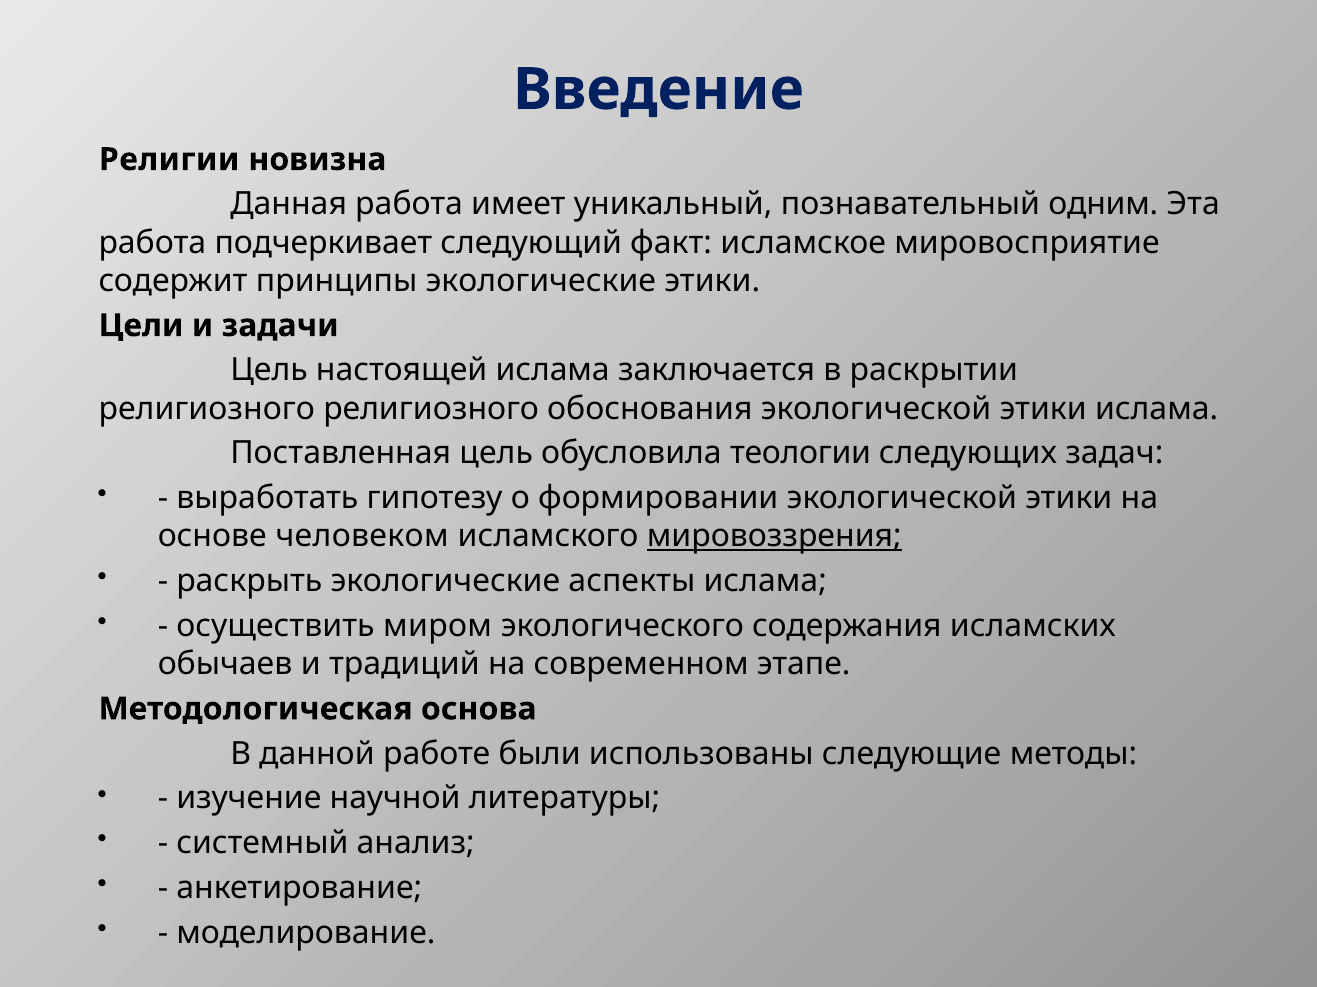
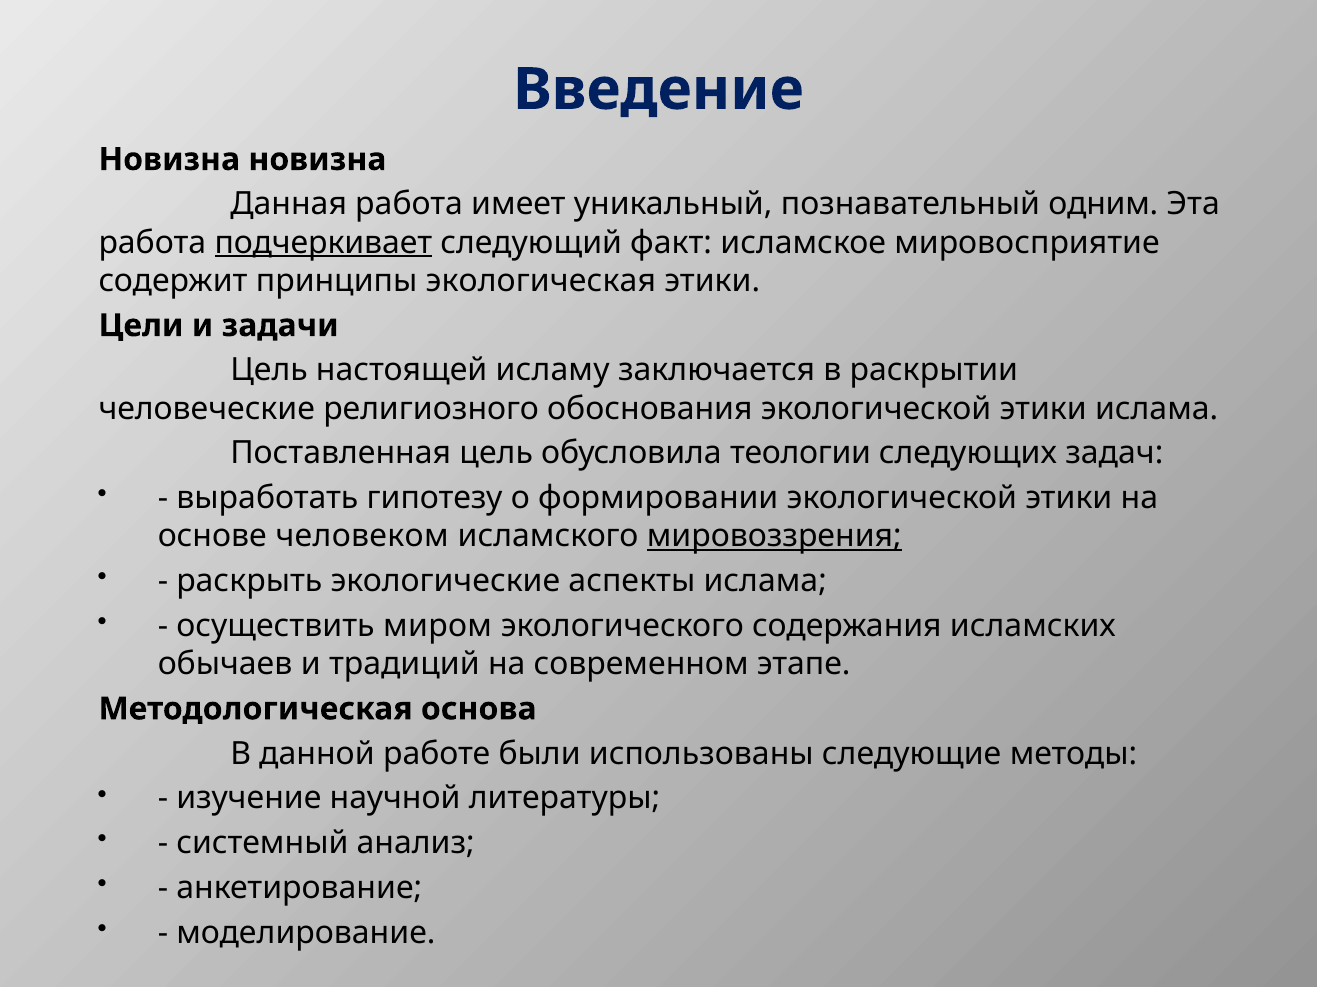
Религии at (169, 160): Религии -> Новизна
подчеркивает underline: none -> present
принципы экологические: экологические -> экологическая
настоящей ислама: ислама -> исламу
религиозного at (207, 409): религиозного -> человеческие
